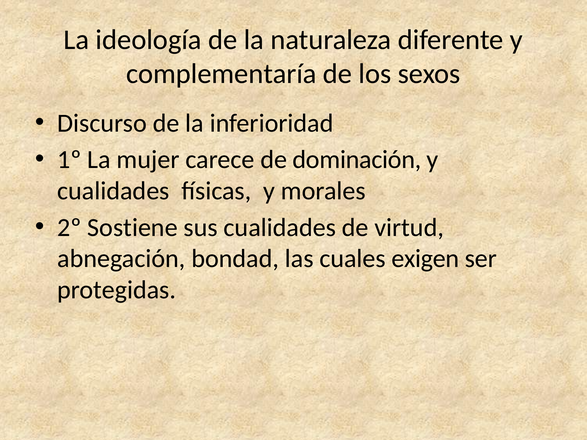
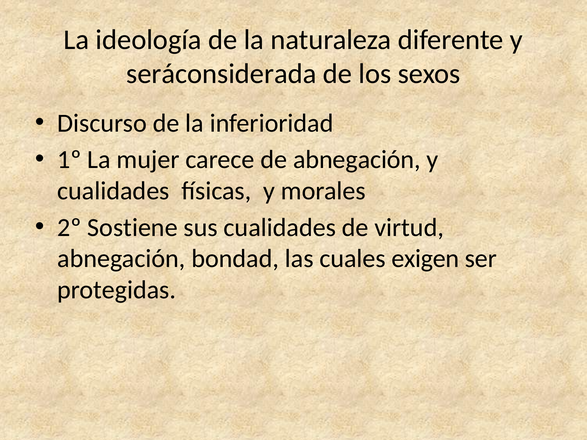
complementaría: complementaría -> seráconsiderada
de dominación: dominación -> abnegación
